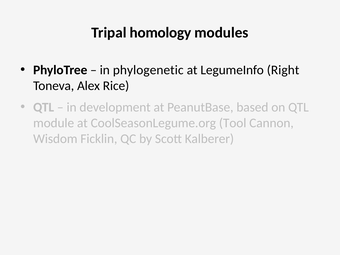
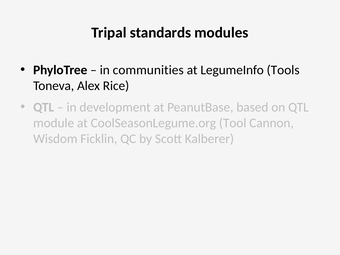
homology: homology -> standards
phylogenetic: phylogenetic -> communities
Right: Right -> Tools
